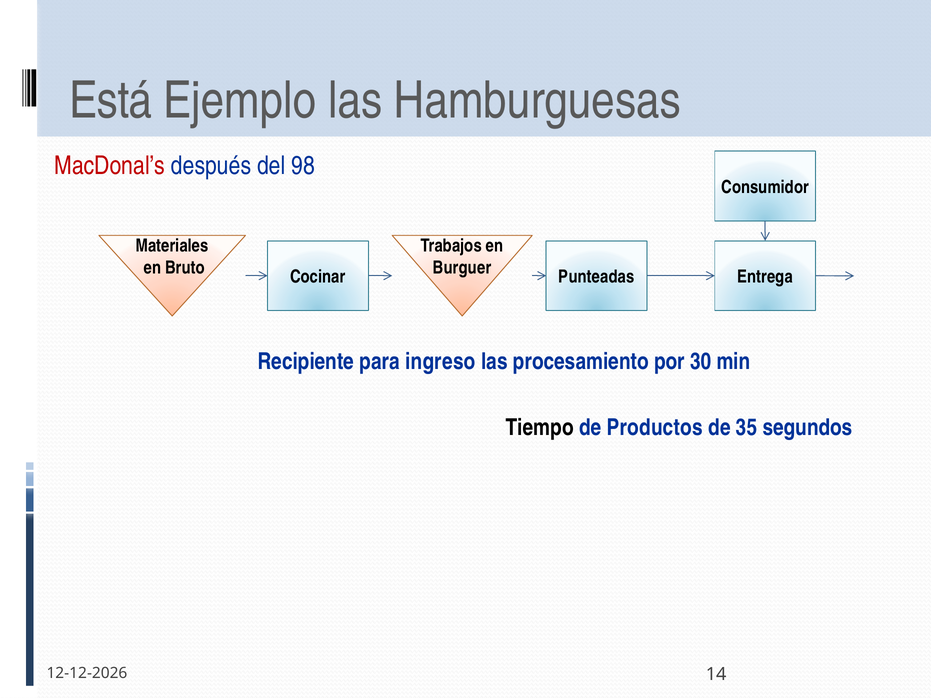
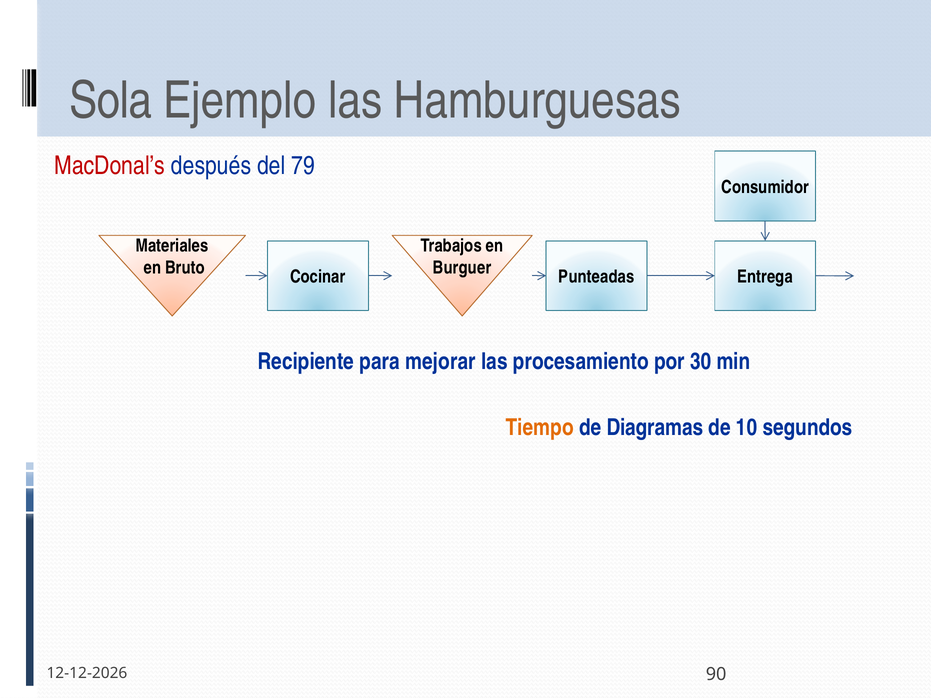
Está: Está -> Sola
98: 98 -> 79
ingreso: ingreso -> mejorar
Tiempo colour: black -> orange
Productos: Productos -> Diagramas
35: 35 -> 10
14: 14 -> 90
